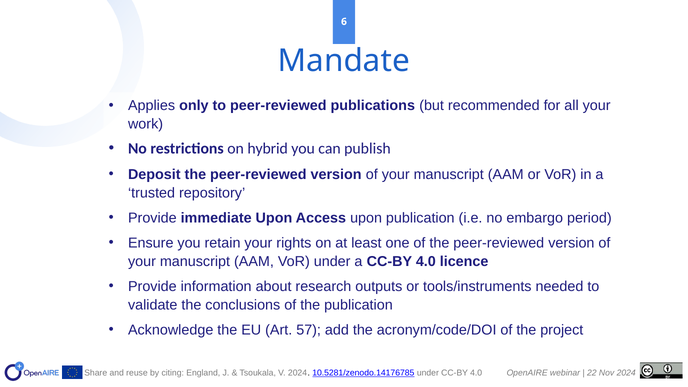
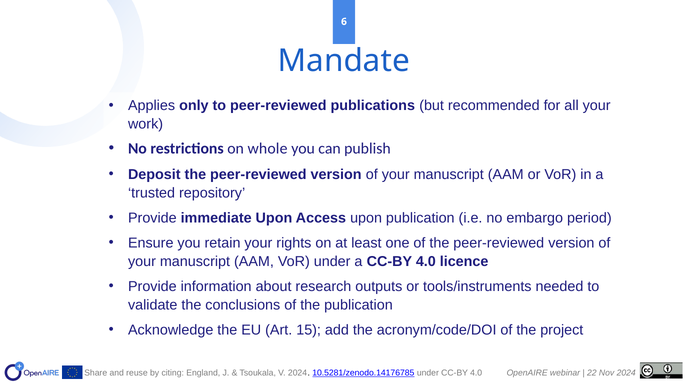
hybrid: hybrid -> whole
57: 57 -> 15
